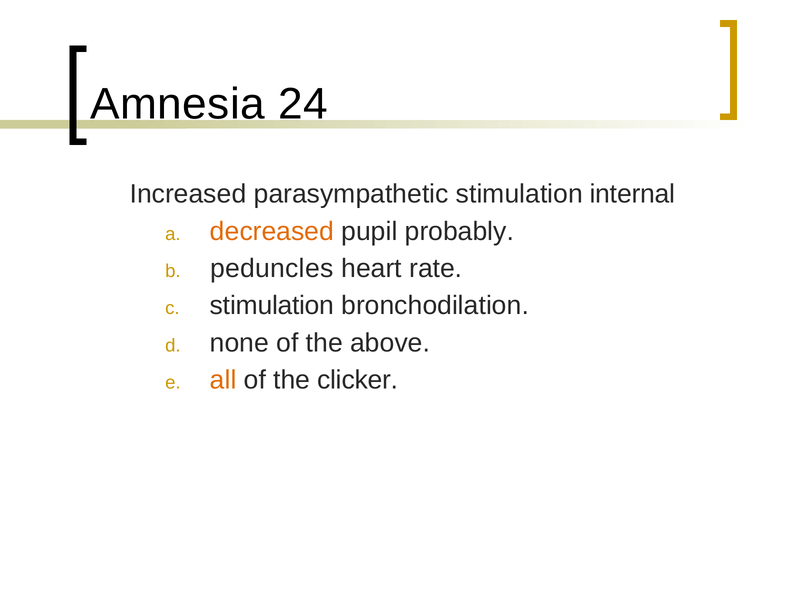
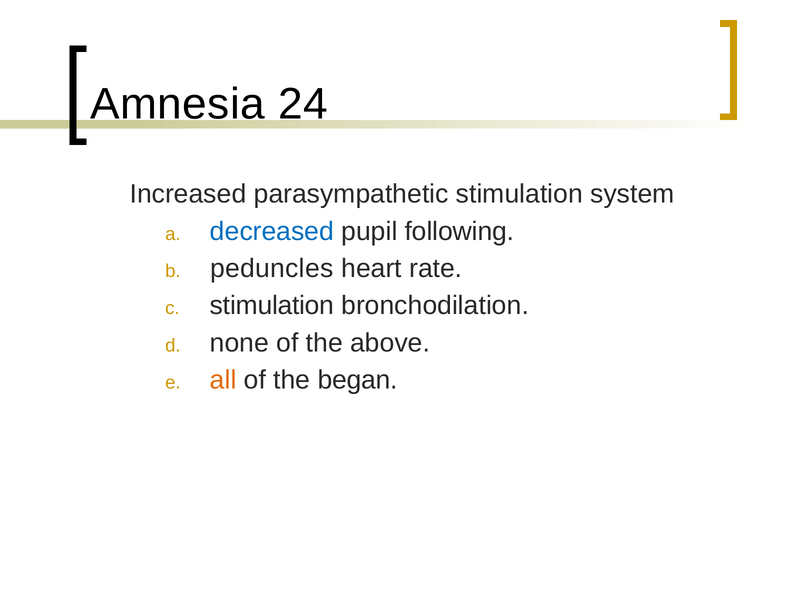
internal: internal -> system
decreased colour: orange -> blue
probably: probably -> following
clicker: clicker -> began
